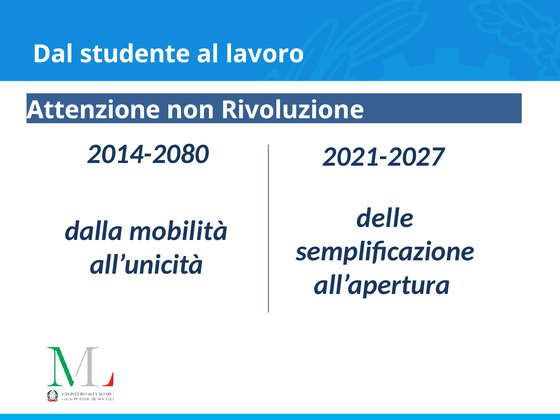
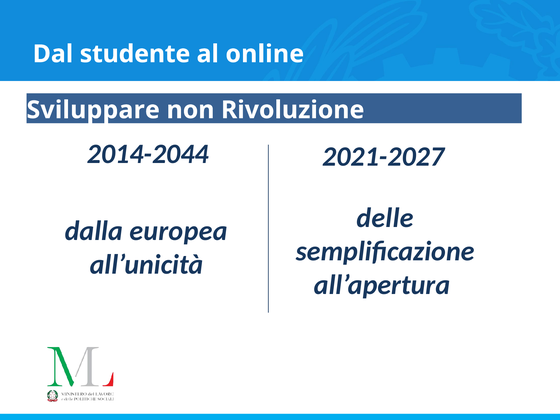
lavoro: lavoro -> online
Attenzione: Attenzione -> Sviluppare
2014-2080: 2014-2080 -> 2014-2044
mobilità: mobilità -> europea
